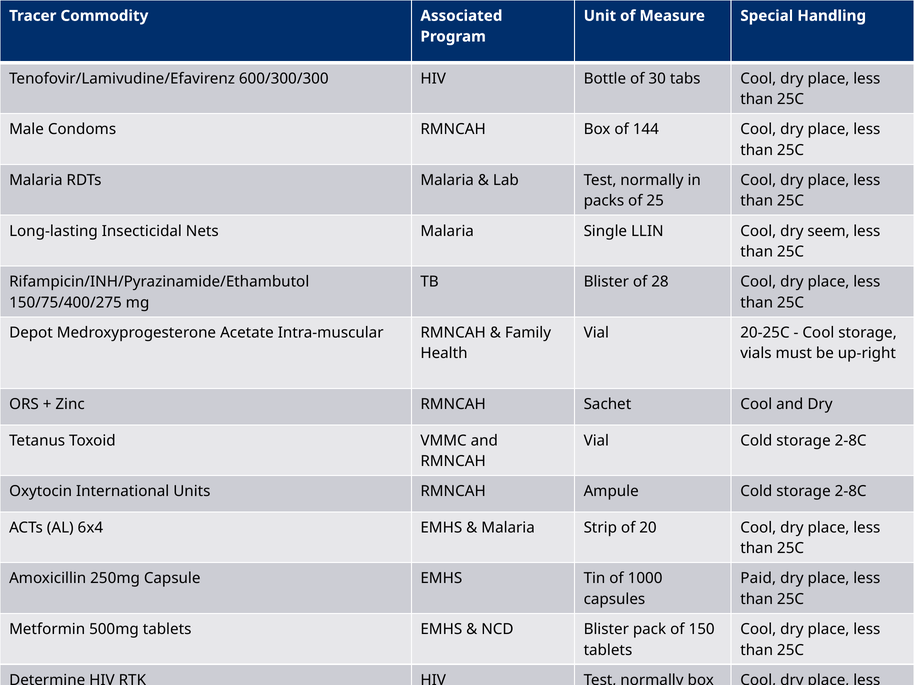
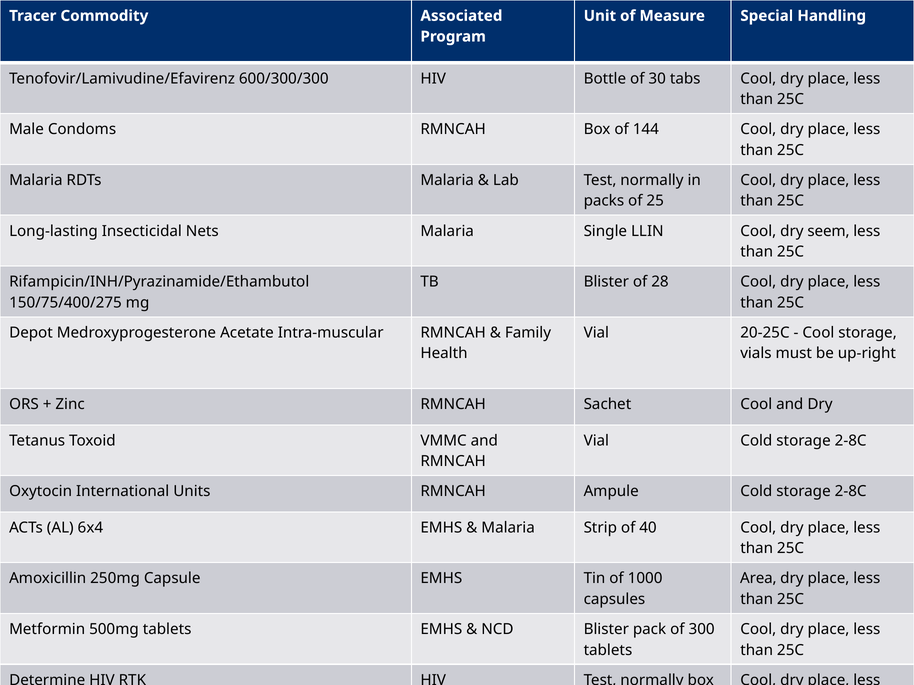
20: 20 -> 40
Paid: Paid -> Area
150: 150 -> 300
